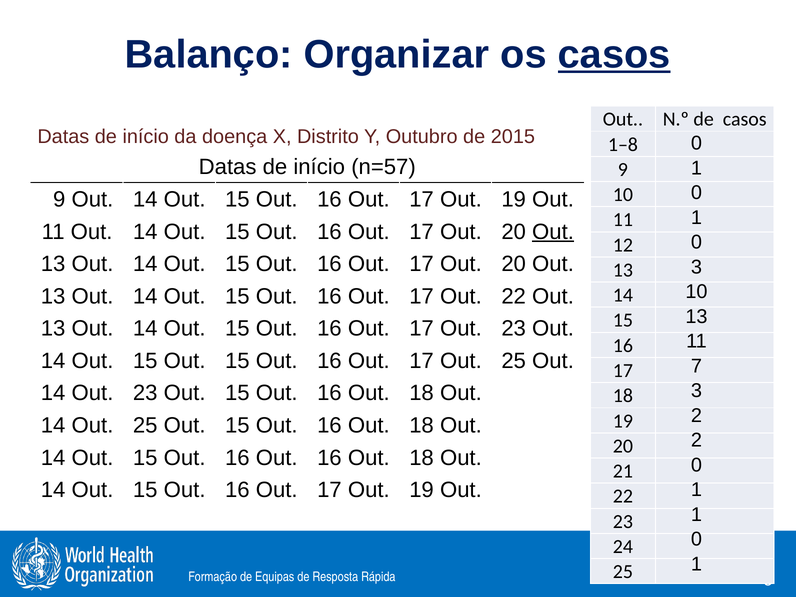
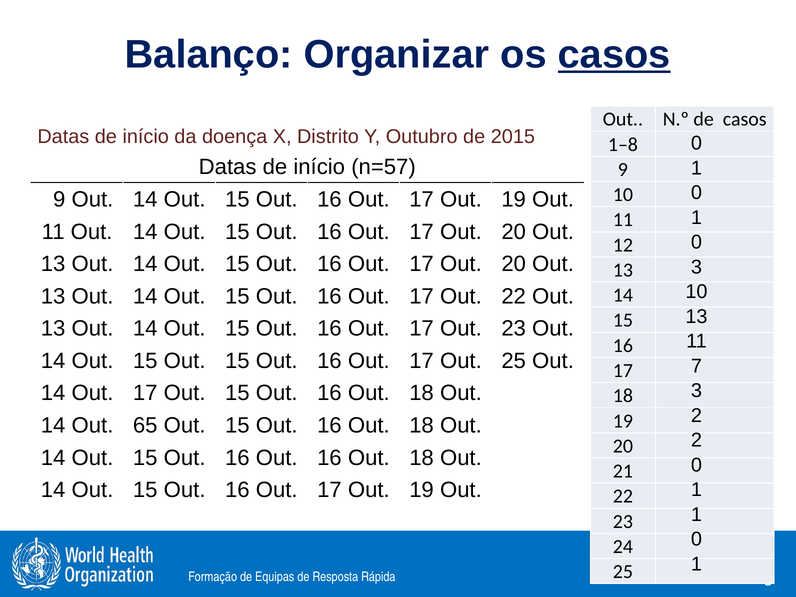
Out at (553, 232) underline: present -> none
14 Out 23: 23 -> 17
14 Out 25: 25 -> 65
